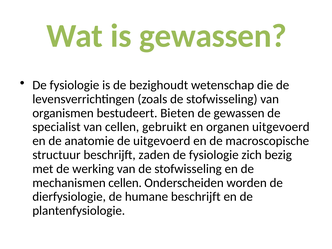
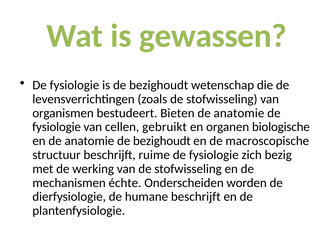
gewassen at (239, 113): gewassen -> anatomie
specialist at (56, 127): specialist -> fysiologie
organen uitgevoerd: uitgevoerd -> biologische
anatomie de uitgevoerd: uitgevoerd -> bezighoudt
zaden: zaden -> ruime
mechanismen cellen: cellen -> échte
